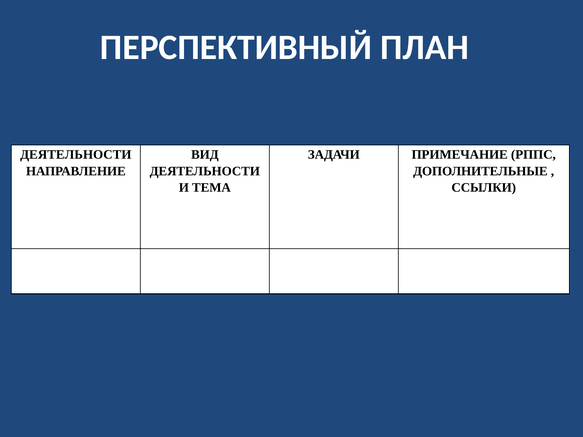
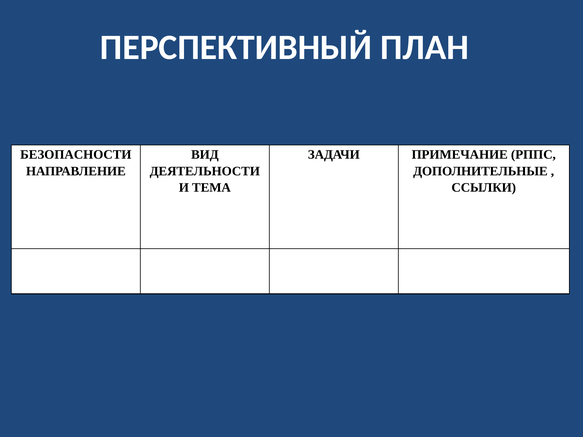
ДЕЯТЕЛЬНОСТИ at (76, 155): ДЕЯТЕЛЬНОСТИ -> БЕЗОПАСНОСТИ
